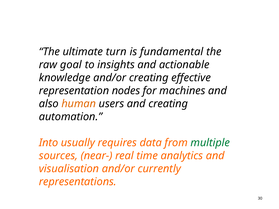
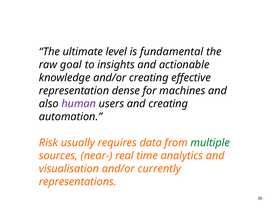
turn: turn -> level
nodes: nodes -> dense
human colour: orange -> purple
Into: Into -> Risk
